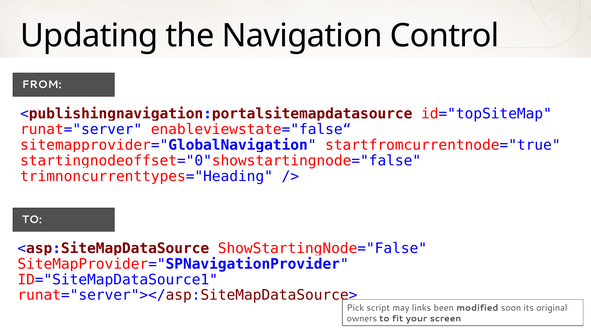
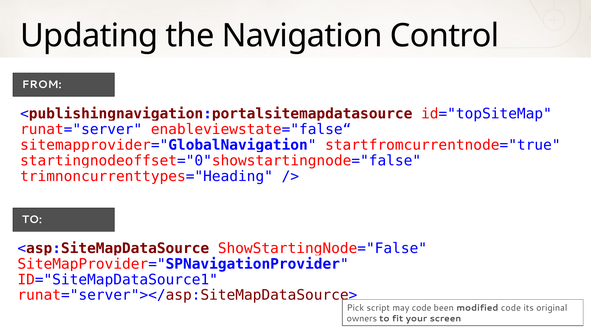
may links: links -> code
modified soon: soon -> code
